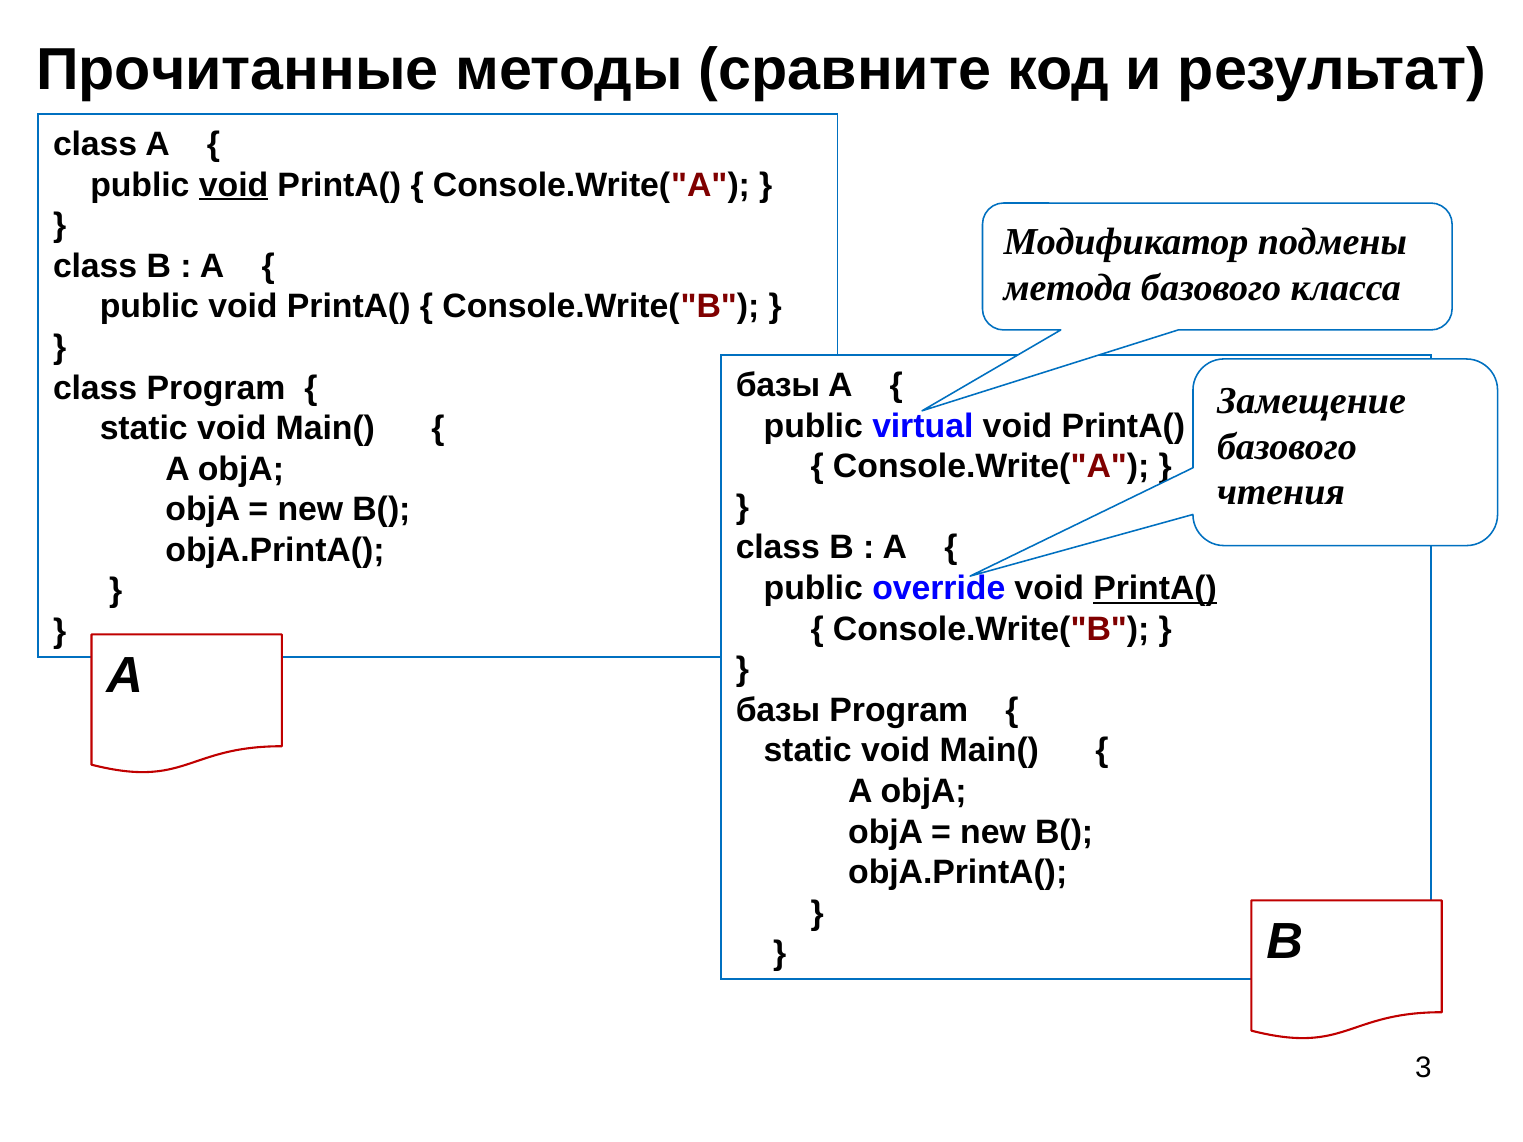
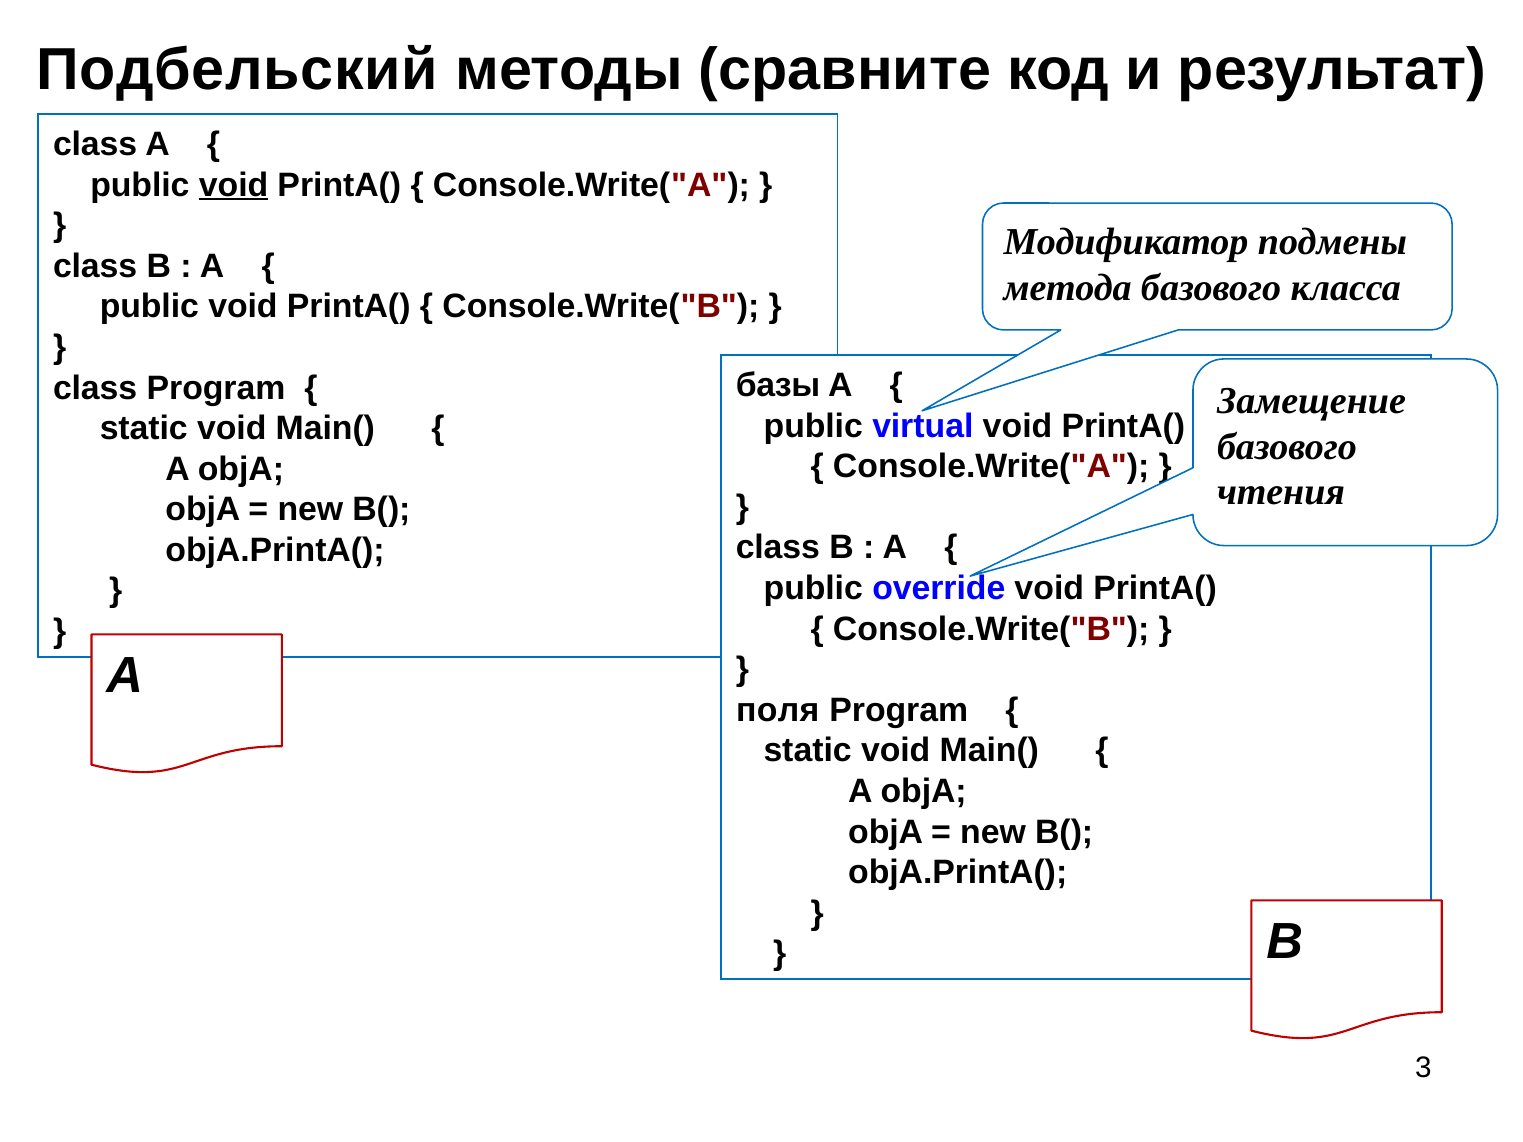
Прочитанные: Прочитанные -> Подбельский
PrintA( at (1155, 589) underline: present -> none
базы at (778, 710): базы -> поля
